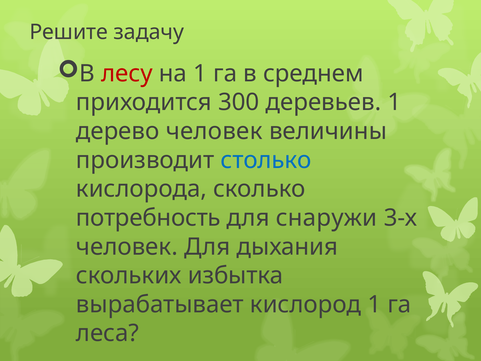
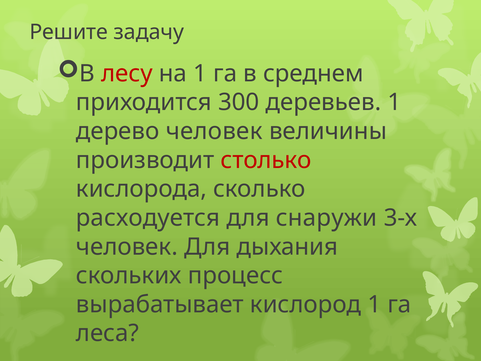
столько colour: blue -> red
потребность: потребность -> расходуется
избытка: избытка -> процесс
